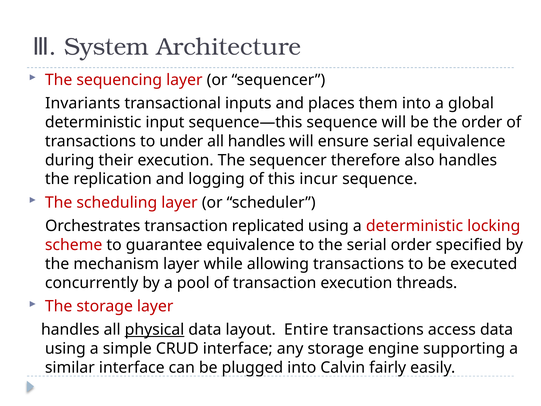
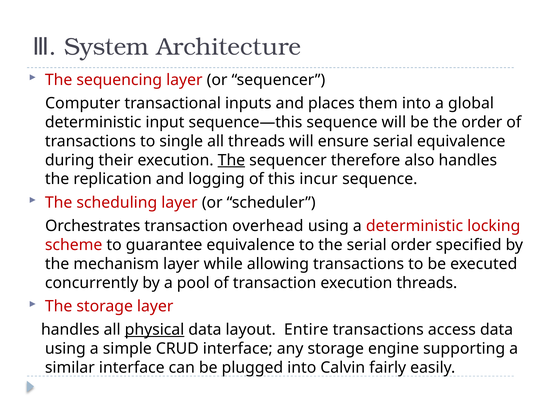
Invariants: Invariants -> Computer
under: under -> single
all handles: handles -> threads
The at (231, 160) underline: none -> present
replicated: replicated -> overhead
